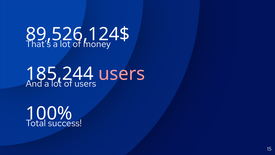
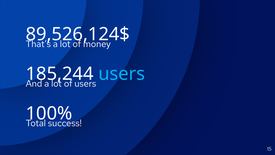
users at (122, 74) colour: pink -> light blue
